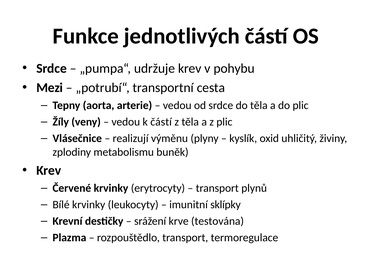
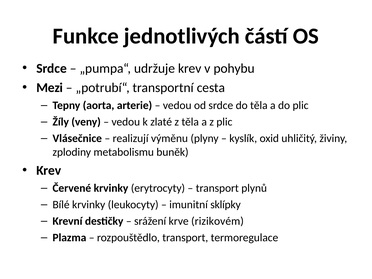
k částí: částí -> zlaté
testována: testována -> rizikovém
